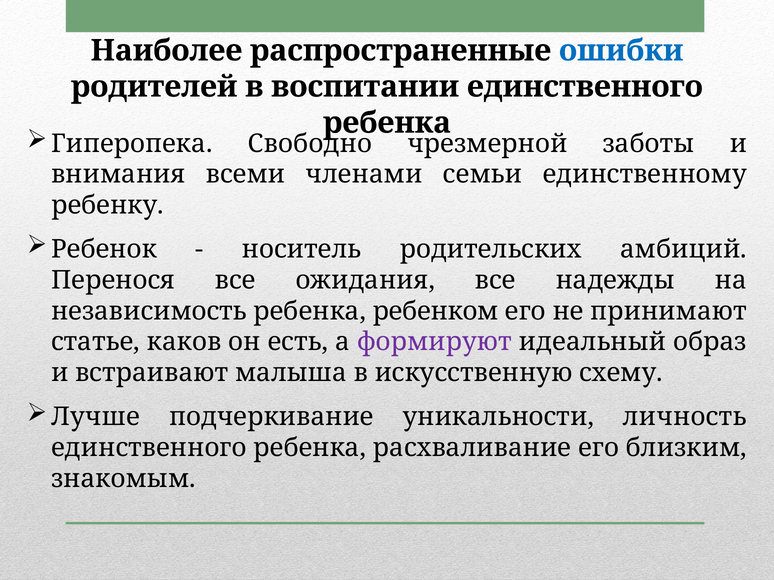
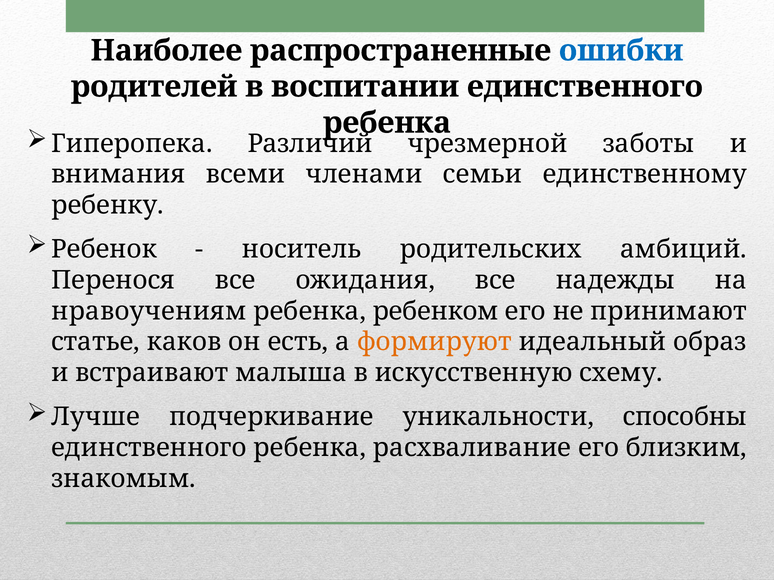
Свободно: Свободно -> Различий
независимость: независимость -> нравоучениям
формируют colour: purple -> orange
личность: личность -> способны
